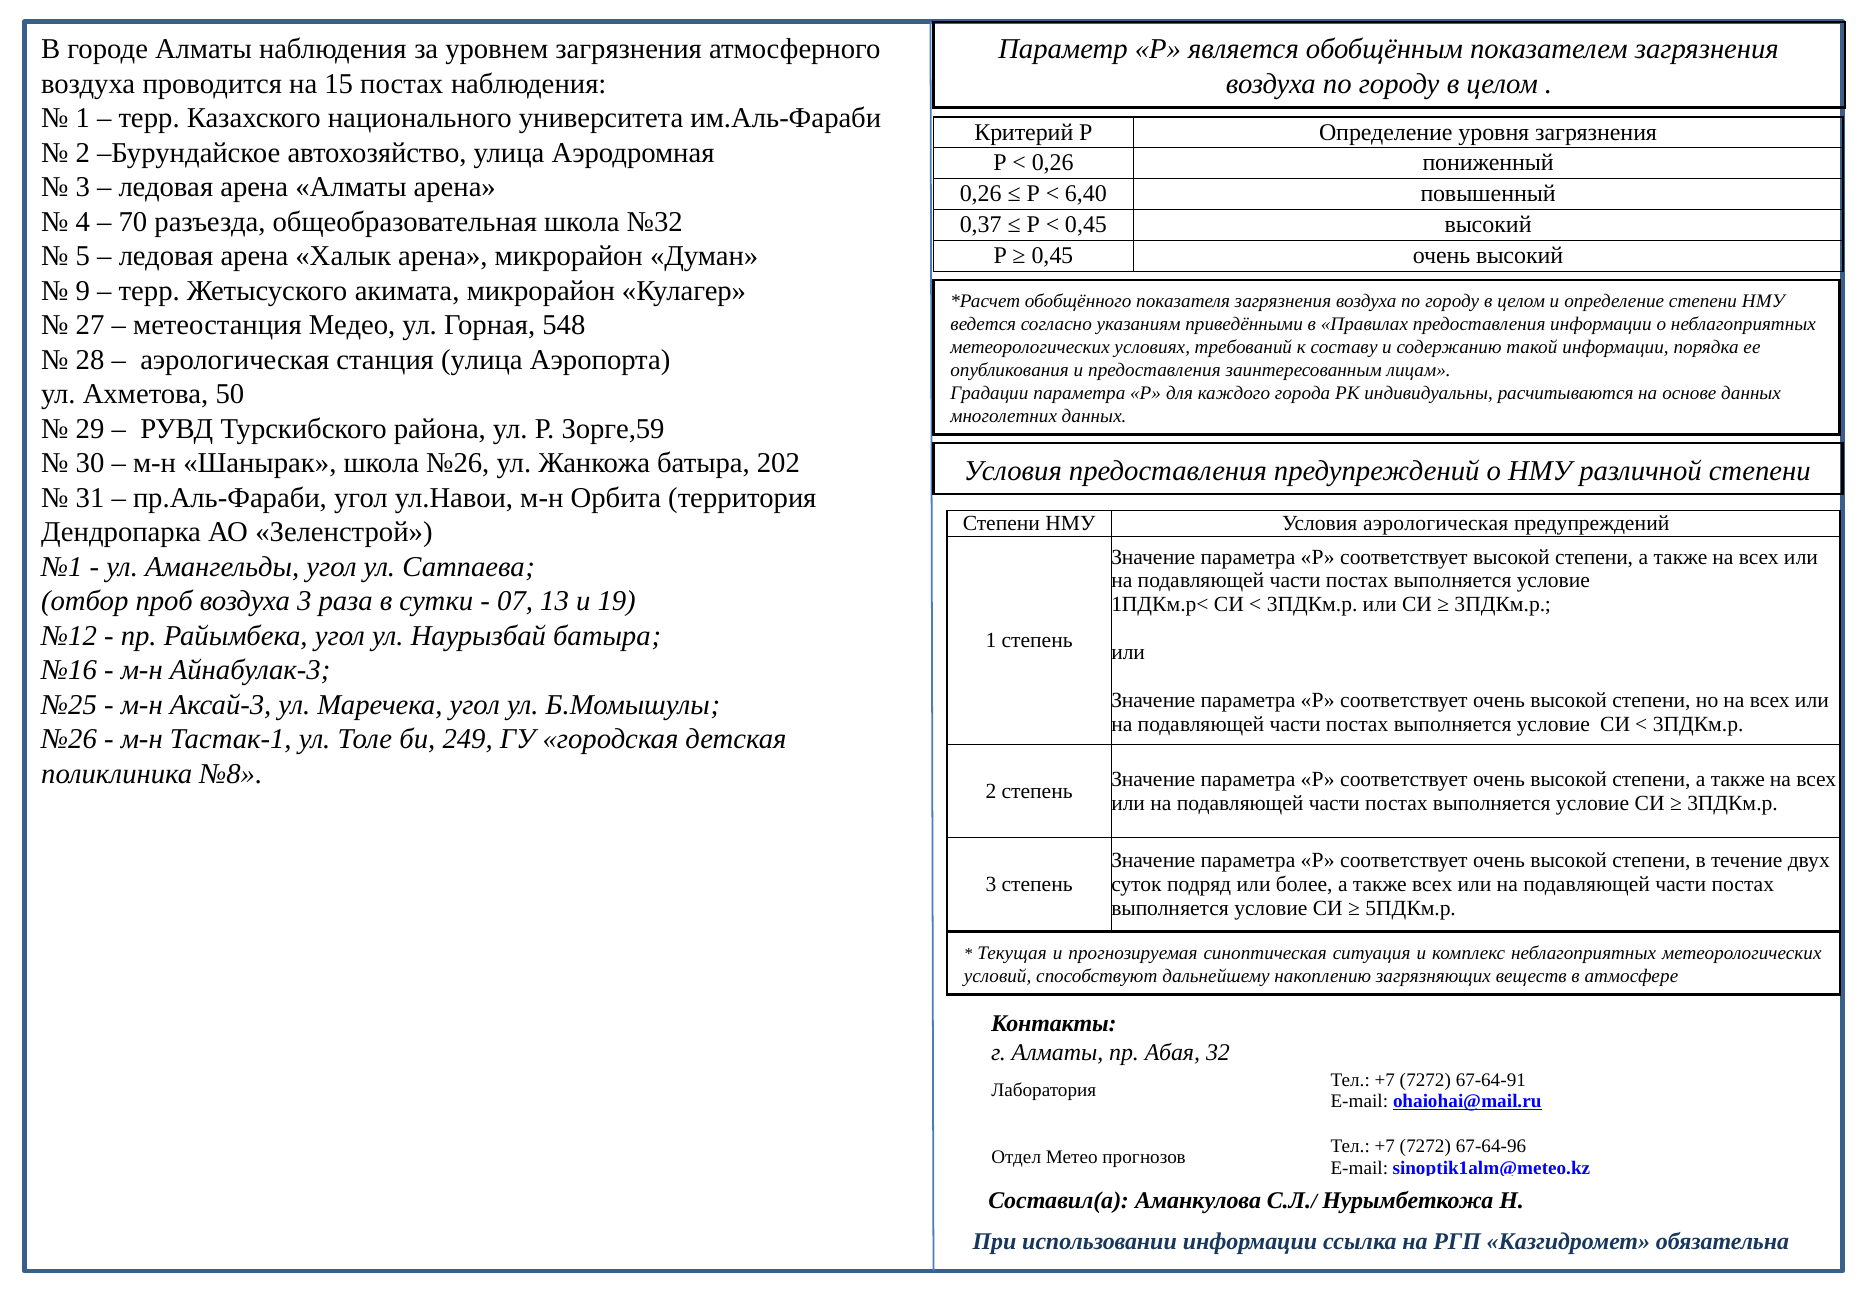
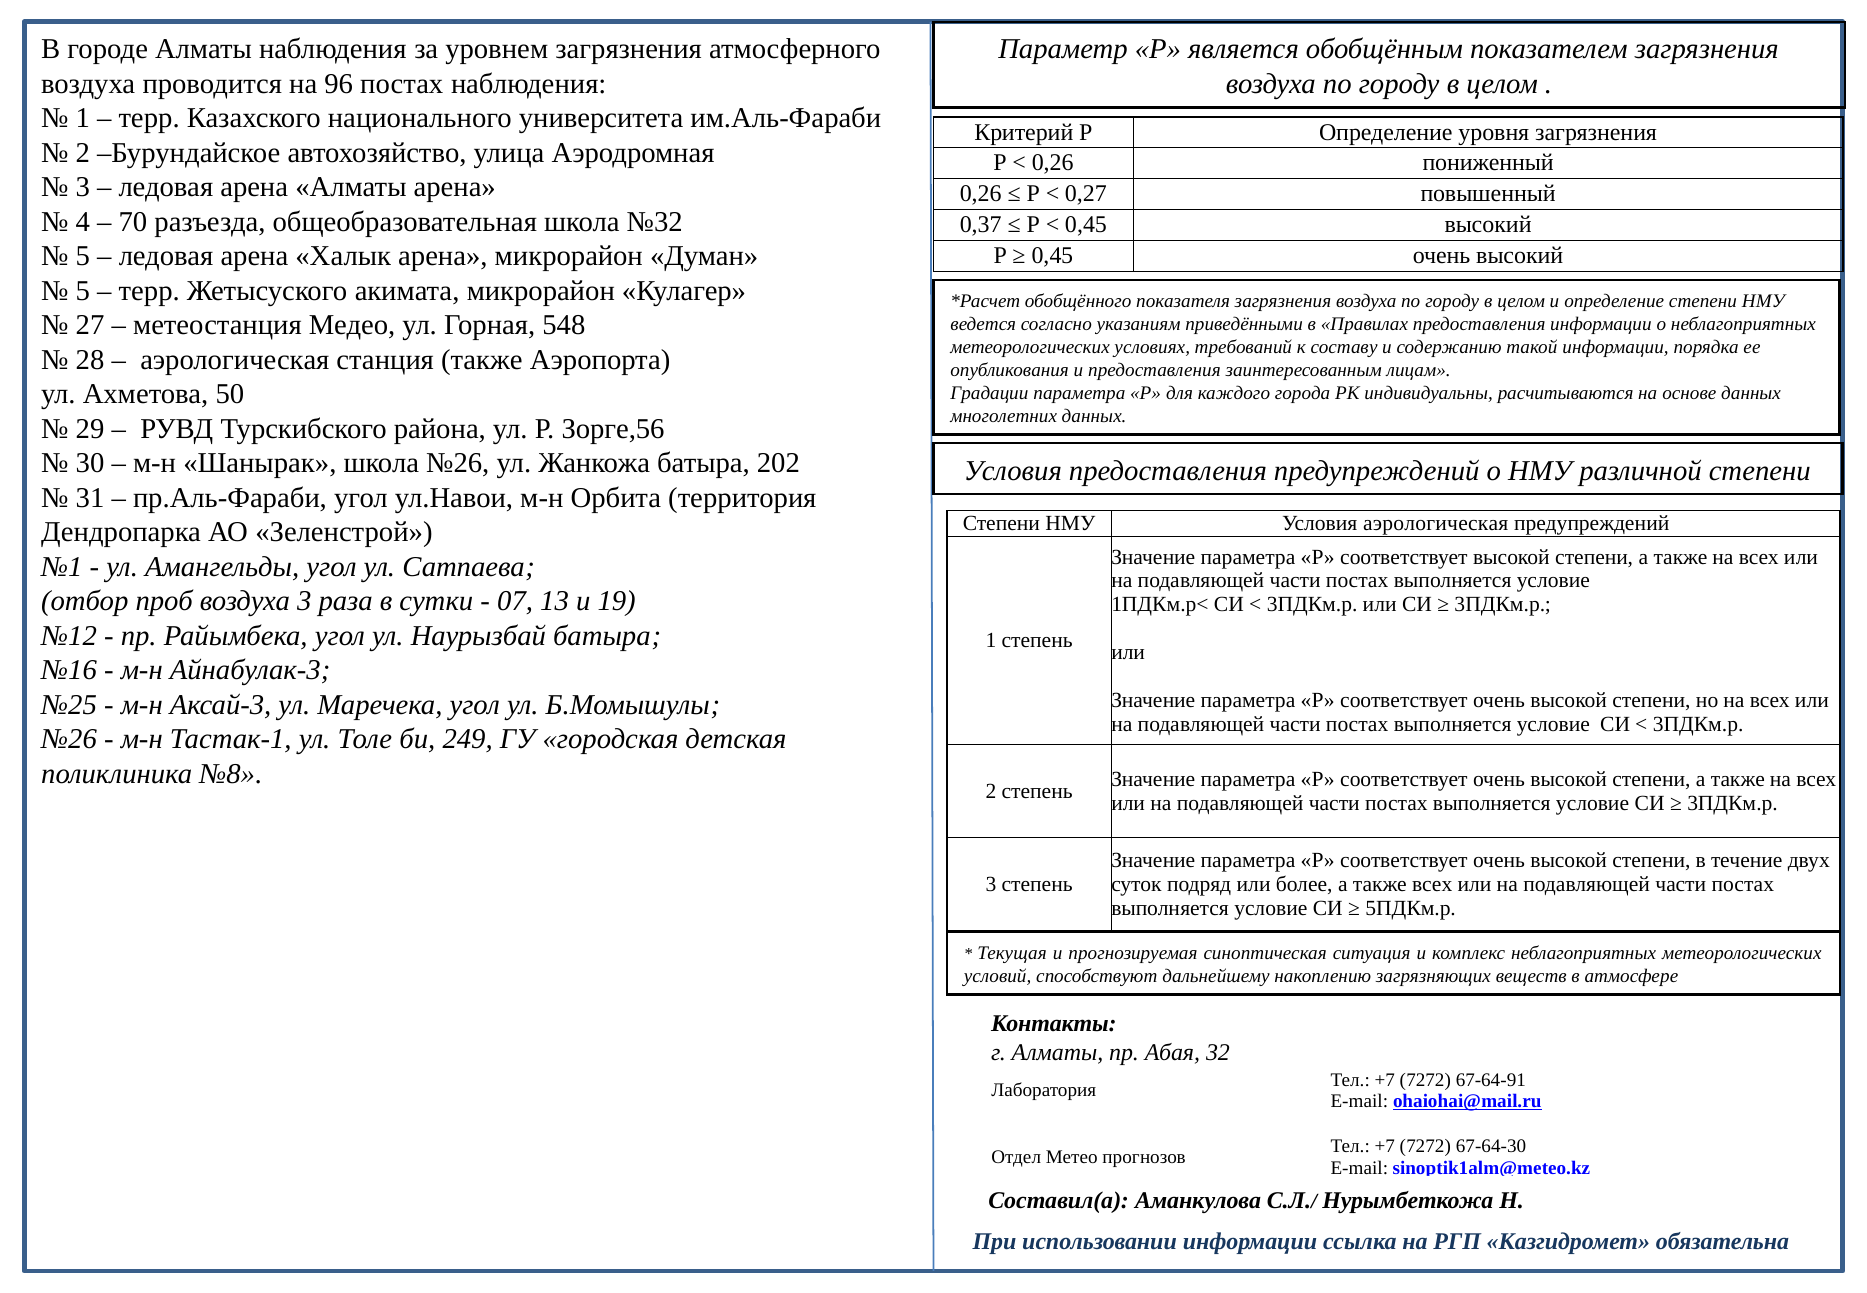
15: 15 -> 96
6,40: 6,40 -> 0,27
9 at (83, 291): 9 -> 5
станция улица: улица -> также
Зорге,59: Зорге,59 -> Зорге,56
67-64-96: 67-64-96 -> 67-64-30
